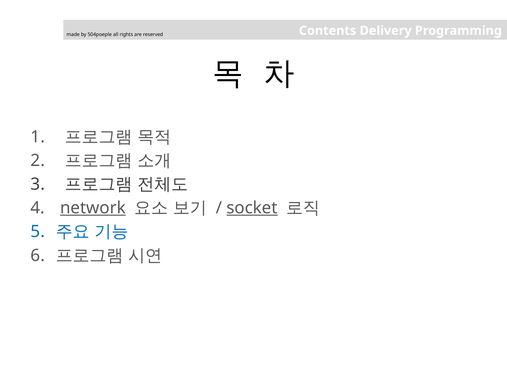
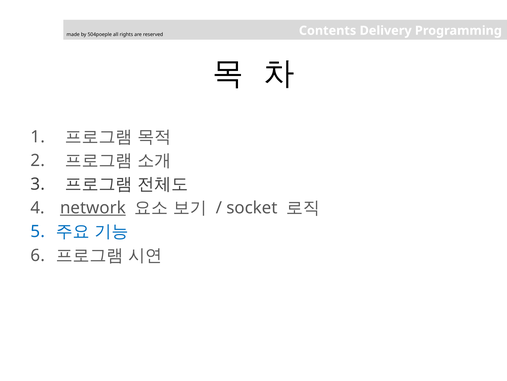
socket underline: present -> none
